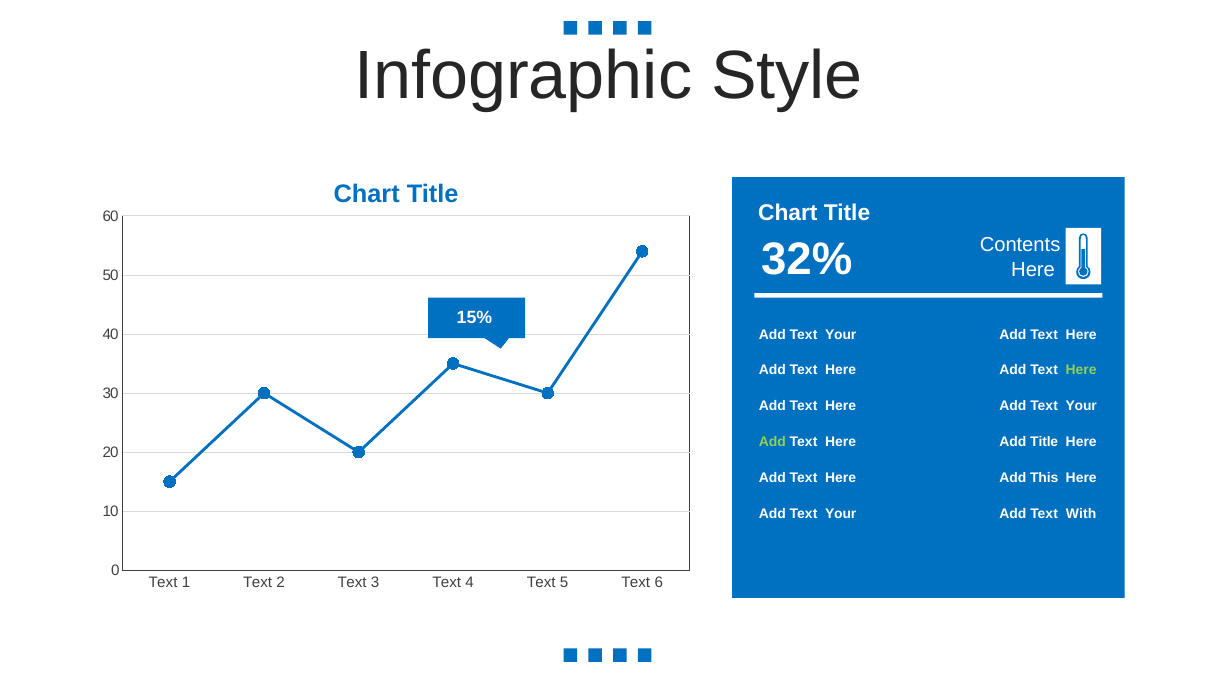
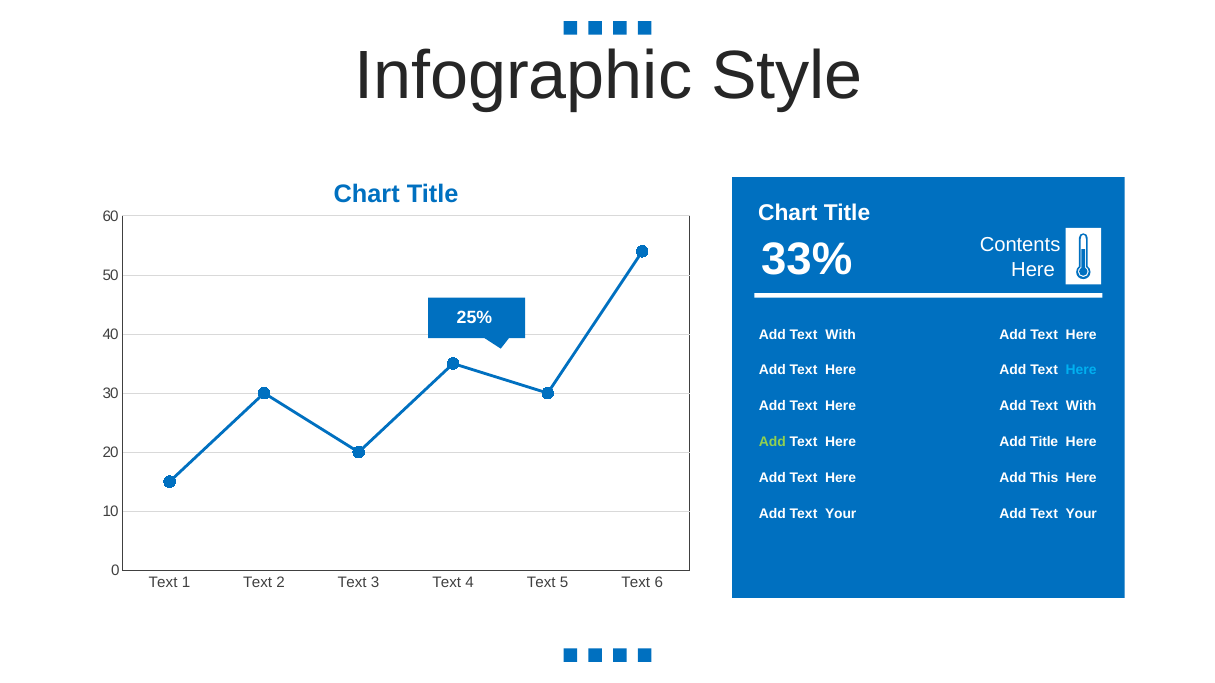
32%: 32% -> 33%
15%: 15% -> 25%
Your at (841, 335): Your -> With
Here at (1081, 371) colour: light green -> light blue
Your at (1081, 406): Your -> With
With at (1081, 514): With -> Your
